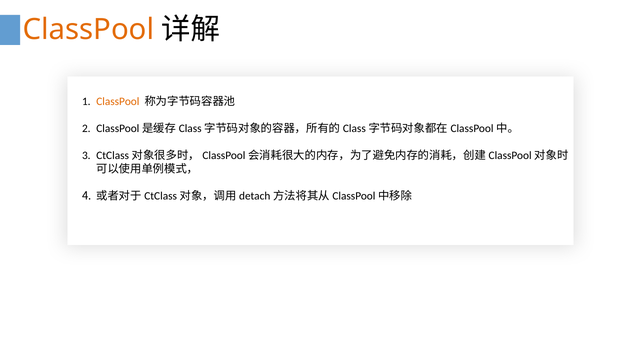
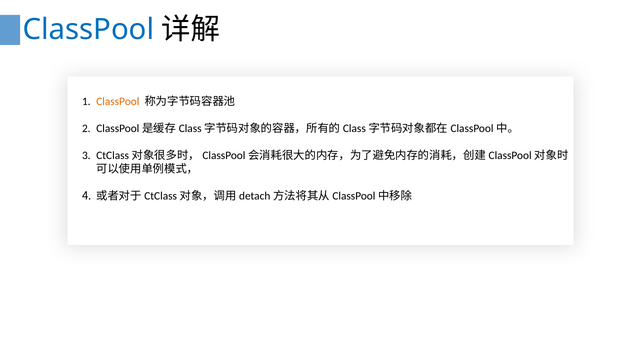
ClassPool at (88, 30) colour: orange -> blue
